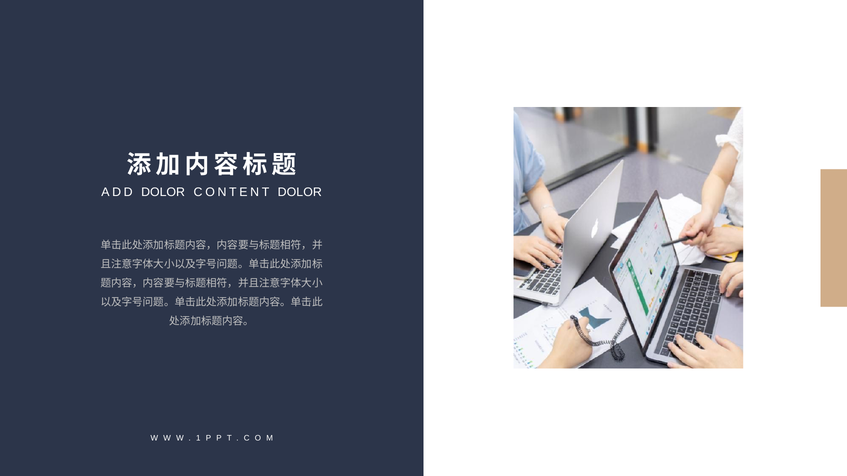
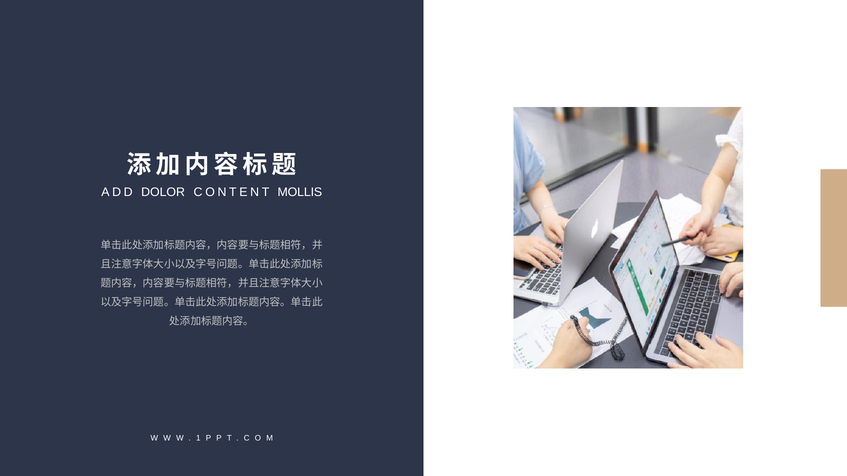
CONTENT DOLOR: DOLOR -> MOLLIS
